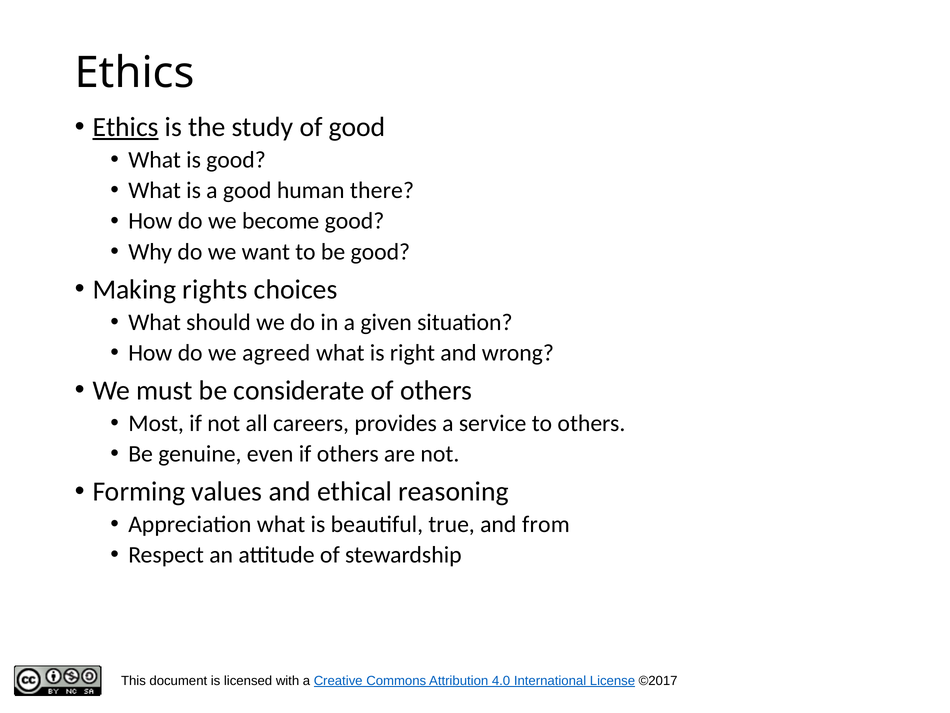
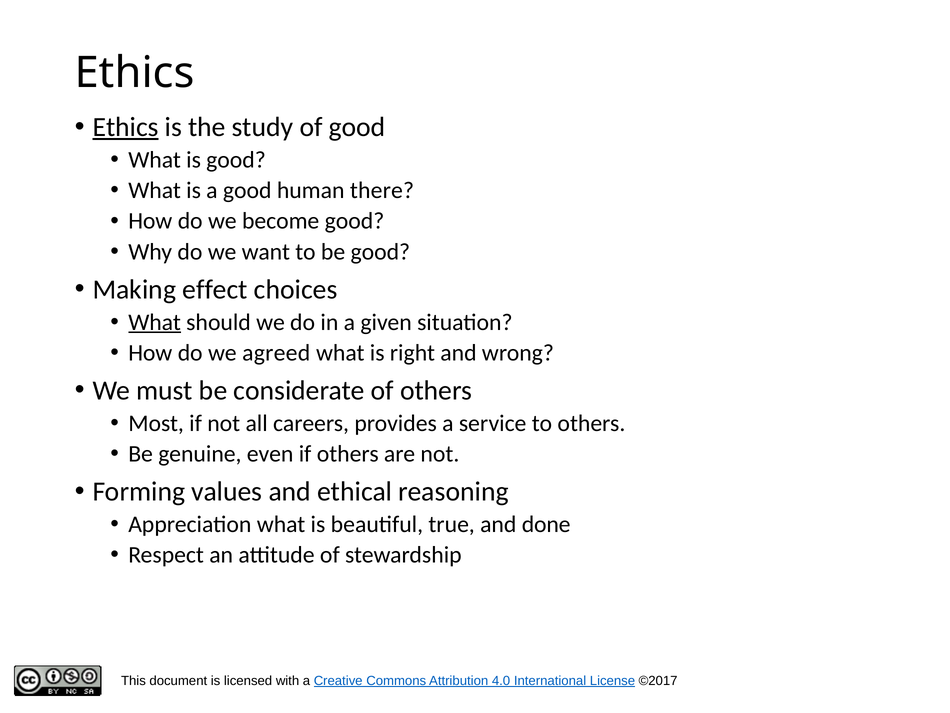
rights: rights -> effect
What at (155, 322) underline: none -> present
from: from -> done
